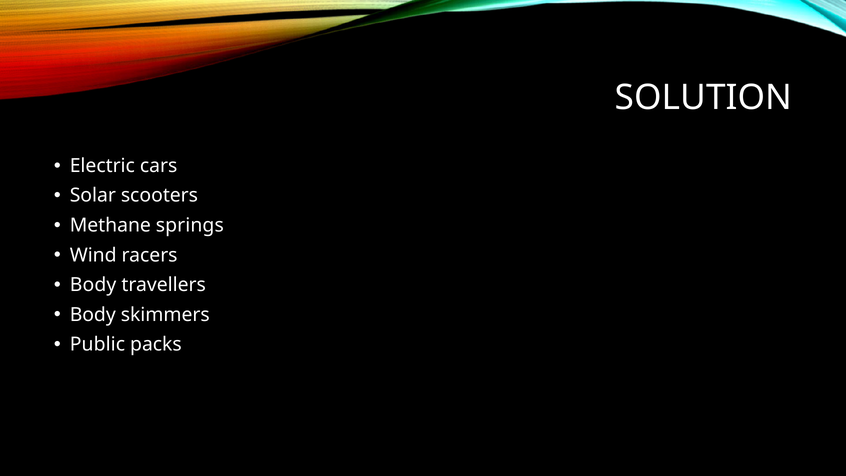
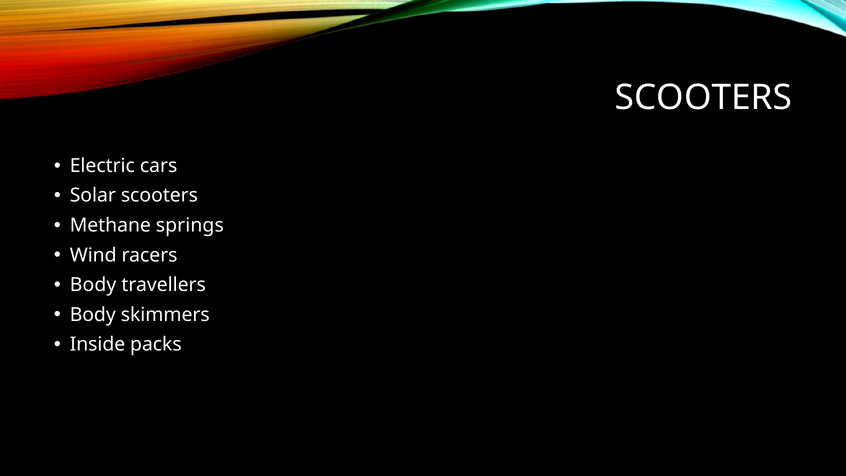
SOLUTION at (703, 98): SOLUTION -> SCOOTERS
Public: Public -> Inside
